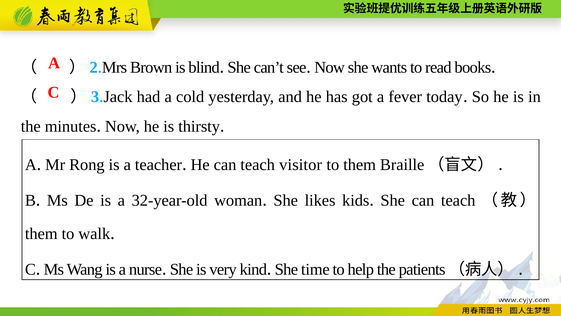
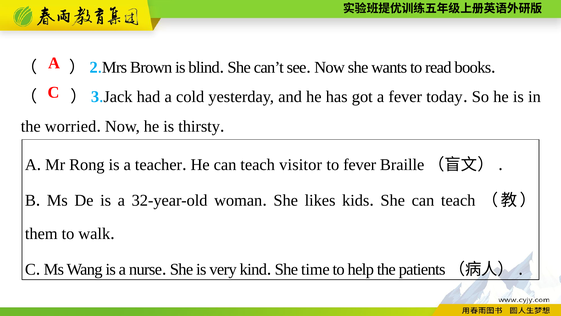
minutes: minutes -> worried
to them: them -> fever
